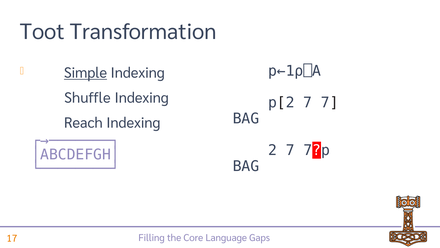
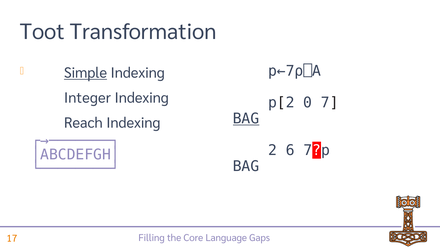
p←1⍴⎕A: p←1⍴⎕A -> p←7⍴⎕A
p[2 7: 7 -> 0
Shuffle: Shuffle -> Integer
BAG at (246, 118) underline: none -> present
2 7: 7 -> 6
